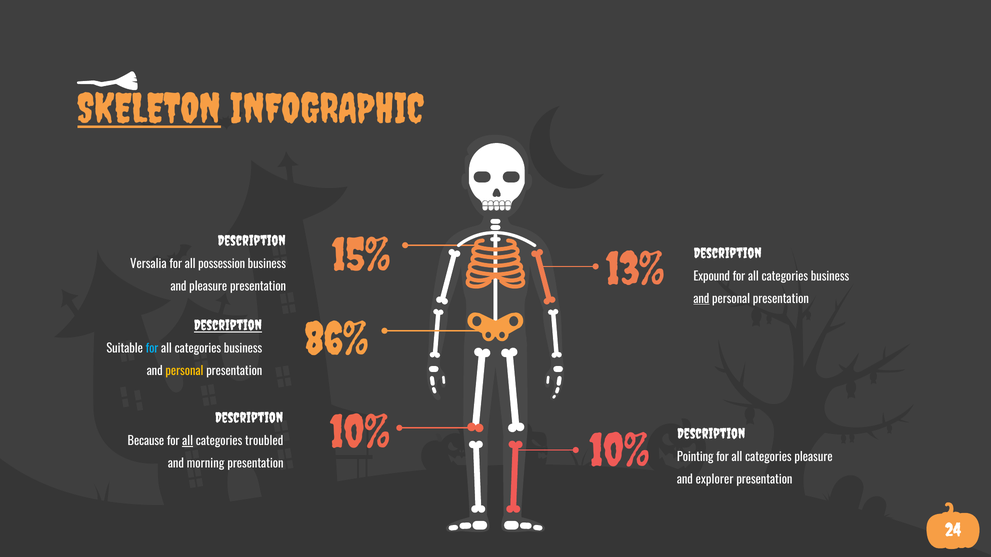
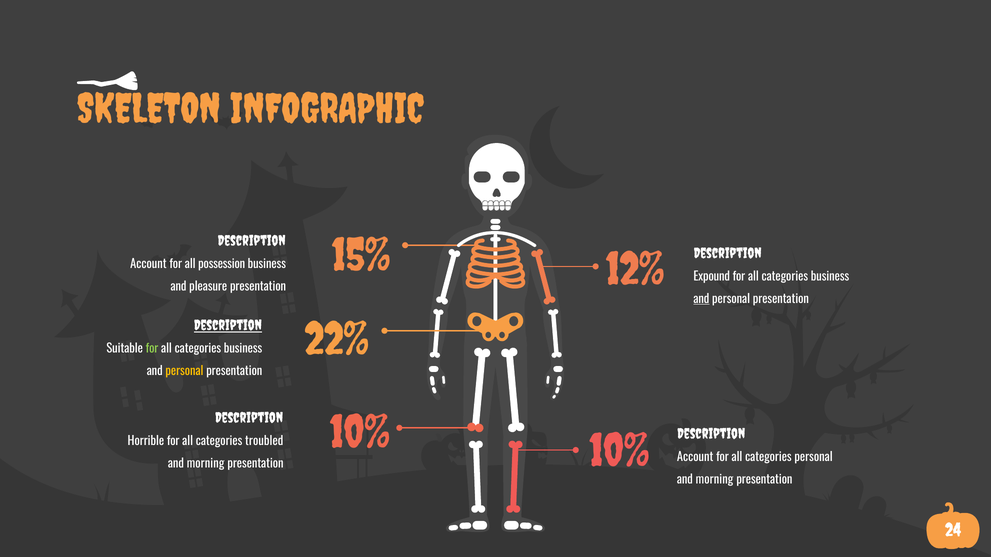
SKELETON underline: present -> none
13%: 13% -> 12%
Versalia at (148, 265): Versalia -> Account
86%: 86% -> 22%
for at (152, 349) colour: light blue -> light green
Because: Because -> Horrible
all at (188, 442) underline: present -> none
Pointing at (695, 458): Pointing -> Account
categories pleasure: pleasure -> personal
explorer at (715, 480): explorer -> morning
